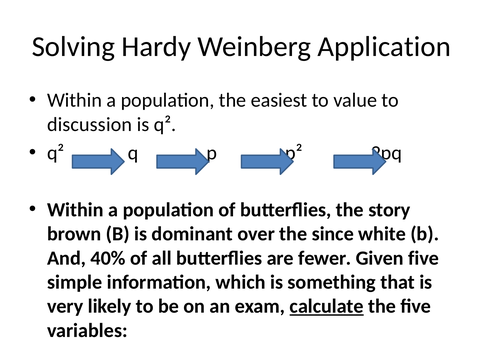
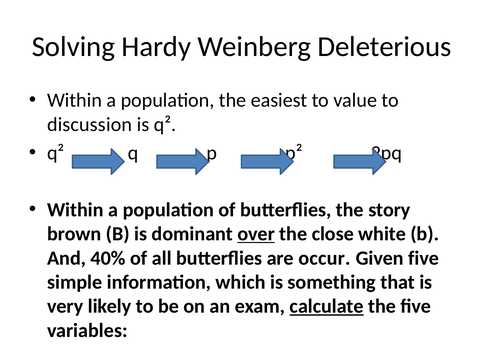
Application: Application -> Deleterious
over underline: none -> present
since: since -> close
fewer: fewer -> occur
